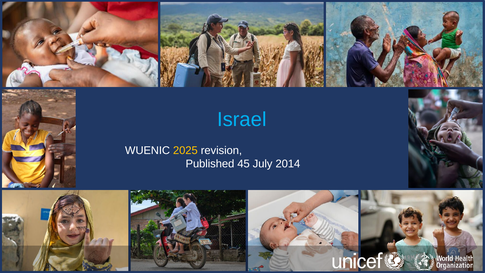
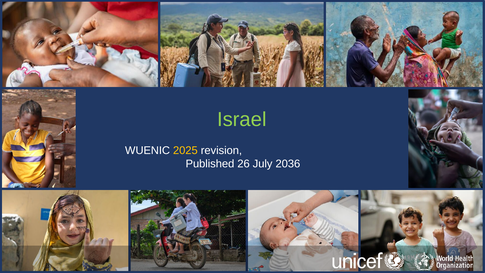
Israel colour: light blue -> light green
45: 45 -> 26
2014: 2014 -> 2036
